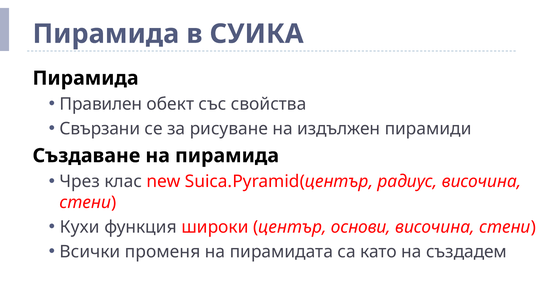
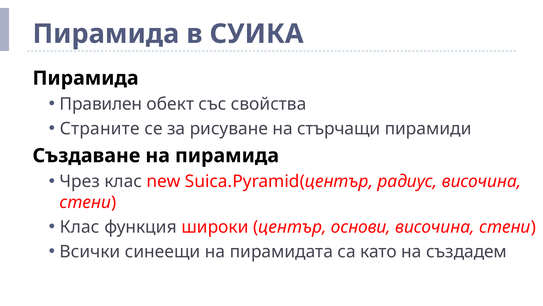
Свързани: Свързани -> Страните
издължен: издължен -> стърчащи
Кухи at (80, 227): Кухи -> Клас
променя: променя -> синеещи
